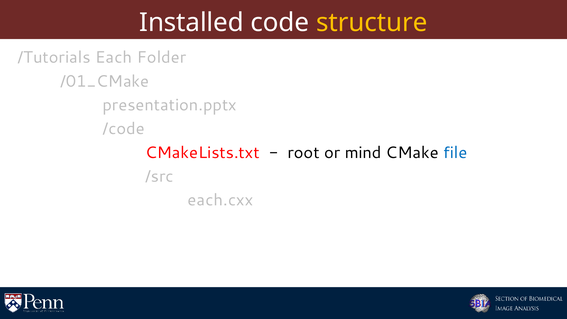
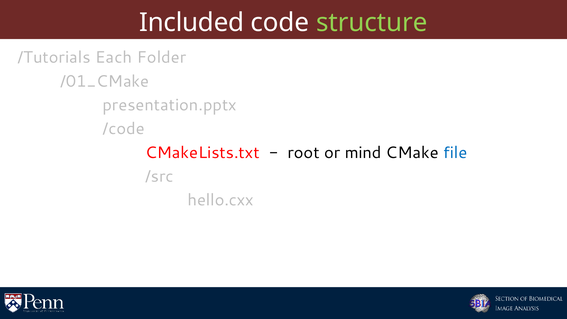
Installed: Installed -> Included
structure colour: yellow -> light green
each.cxx: each.cxx -> hello.cxx
